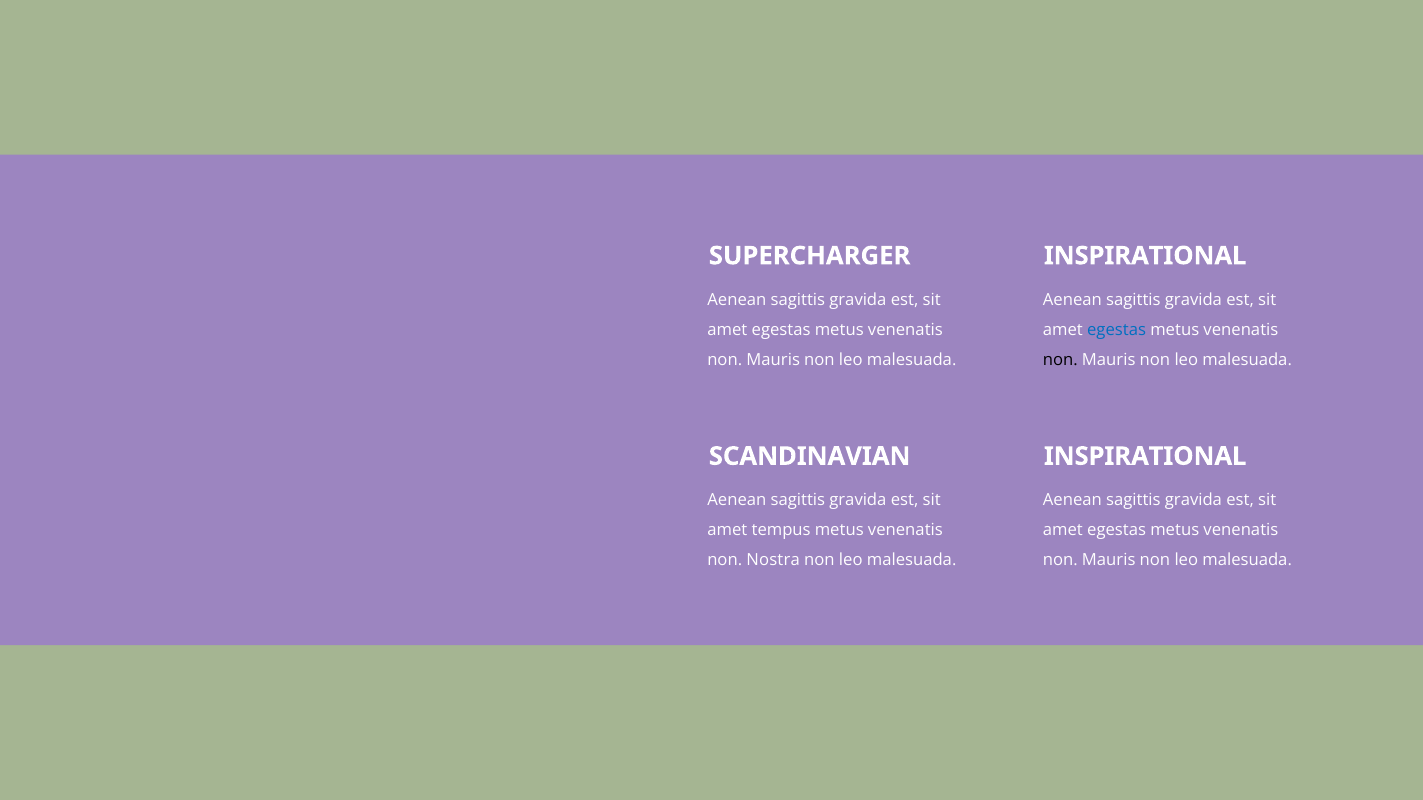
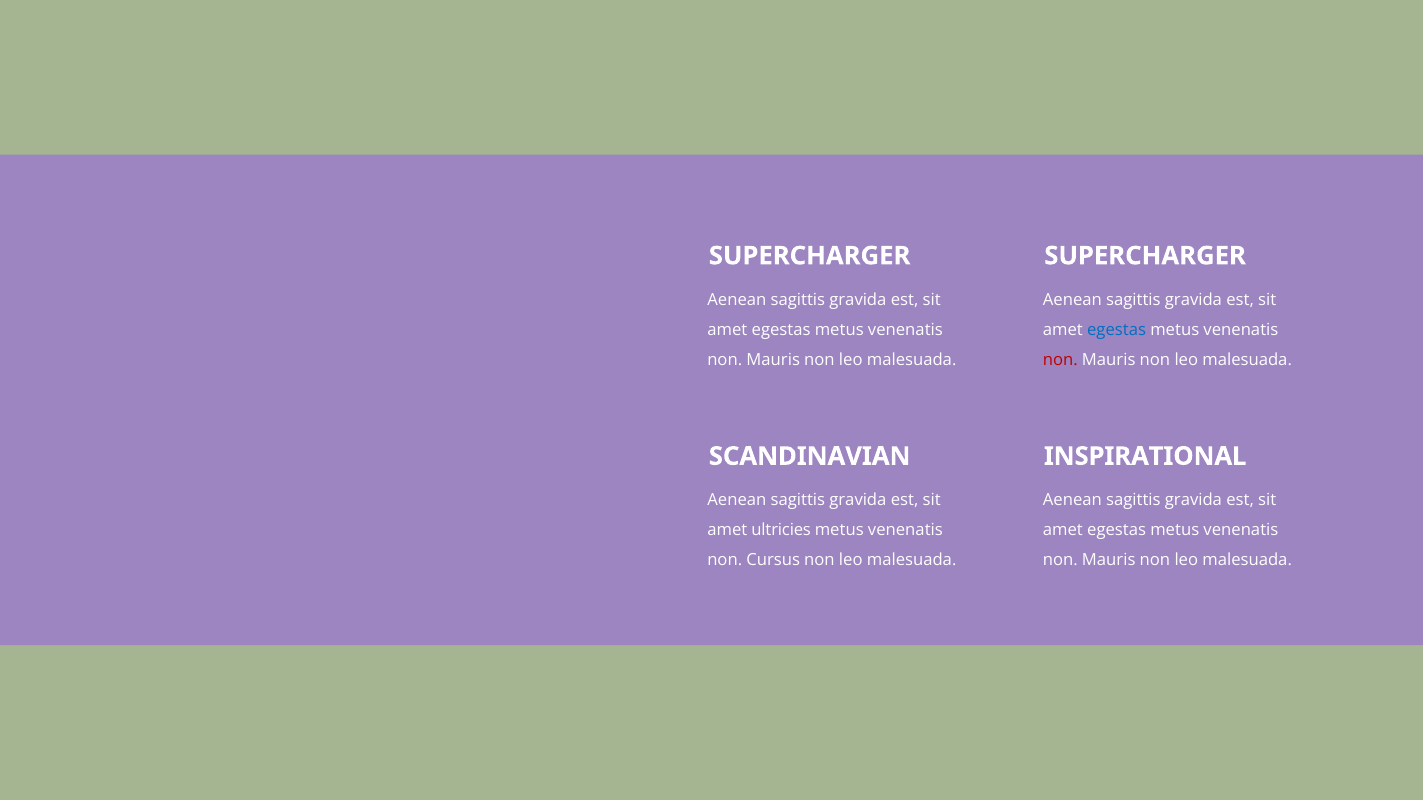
INSPIRATIONAL at (1145, 256): INSPIRATIONAL -> SUPERCHARGER
non at (1060, 360) colour: black -> red
tempus: tempus -> ultricies
Nostra: Nostra -> Cursus
